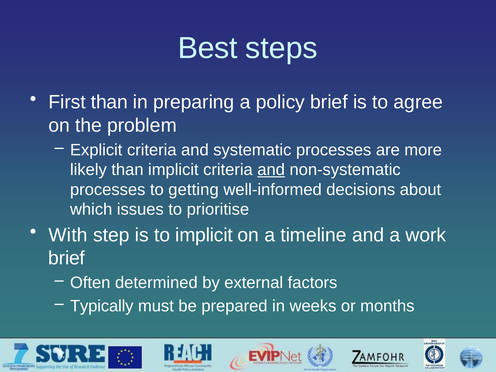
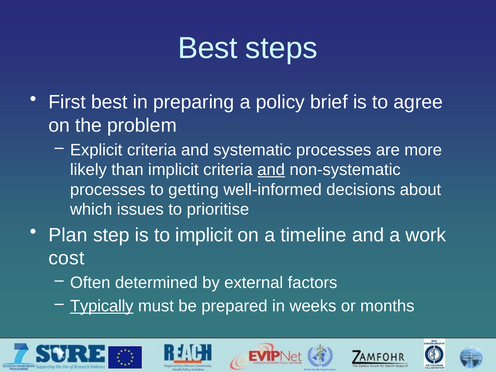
First than: than -> best
With: With -> Plan
brief at (67, 258): brief -> cost
Typically underline: none -> present
